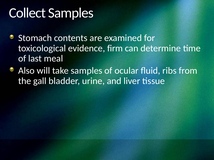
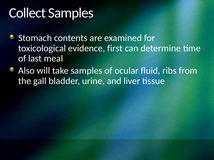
firm: firm -> first
